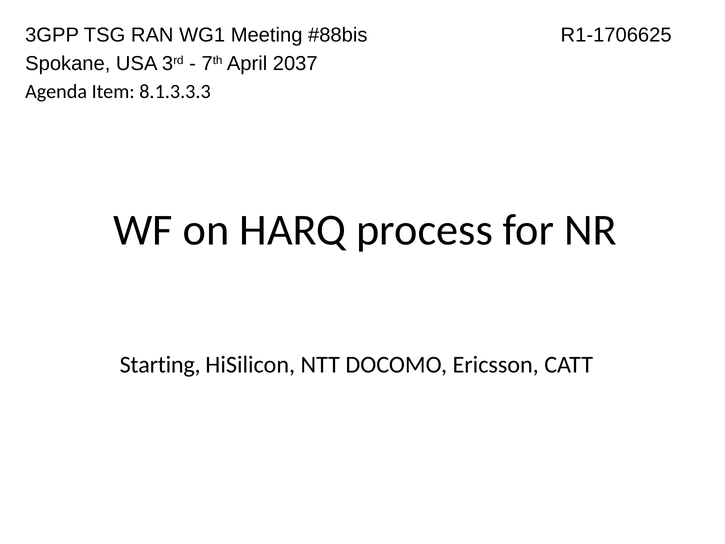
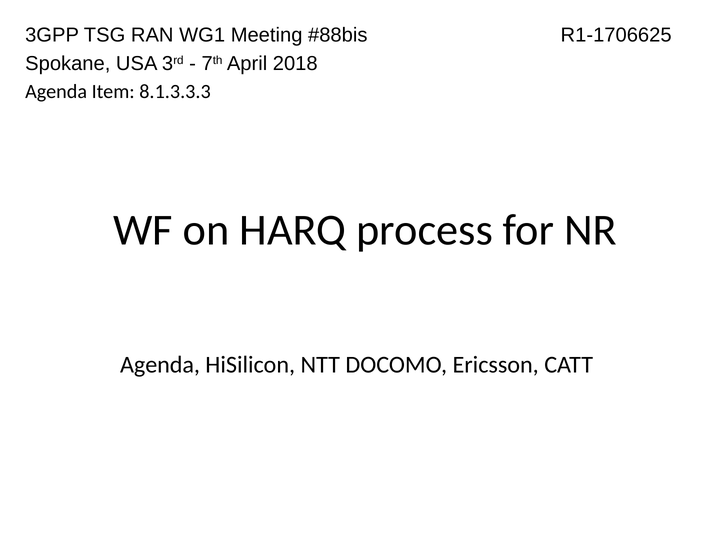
2037: 2037 -> 2018
Starting at (160, 364): Starting -> Agenda
